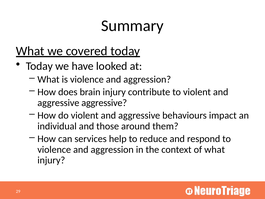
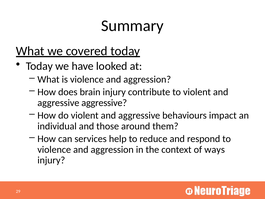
of what: what -> ways
